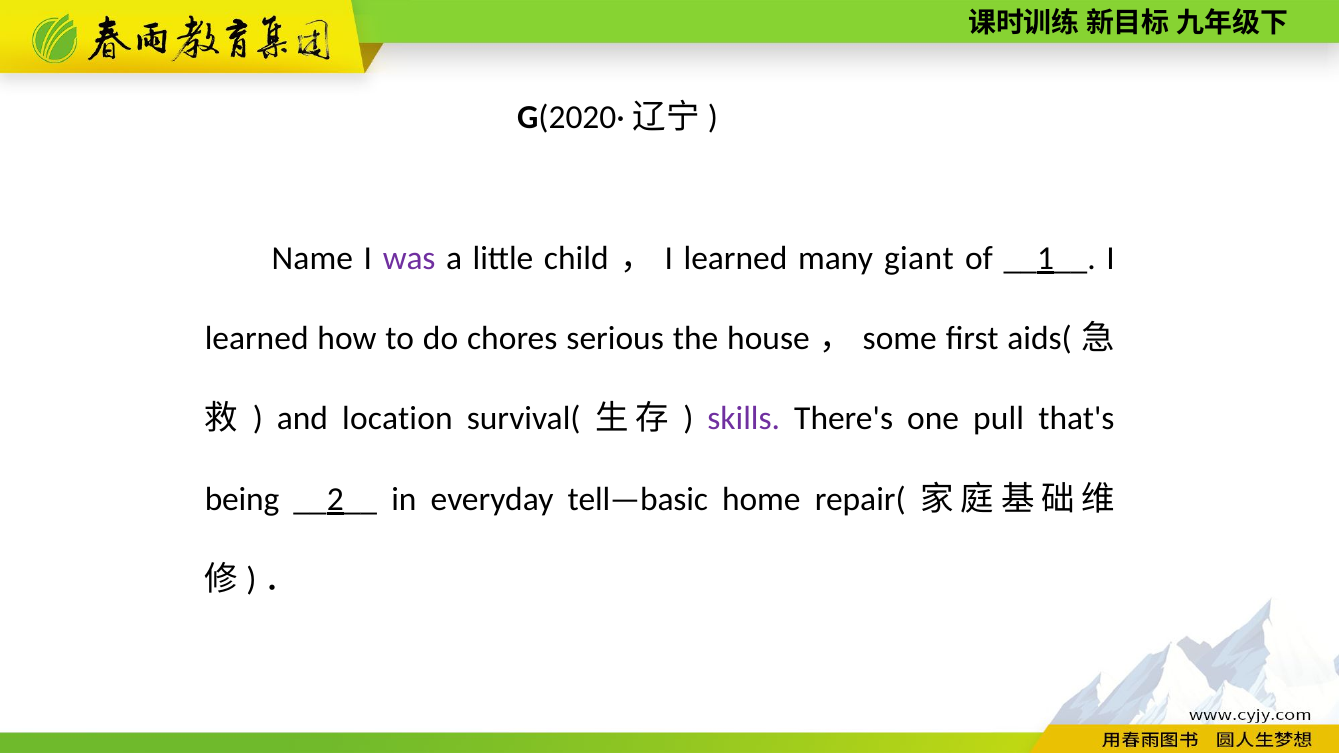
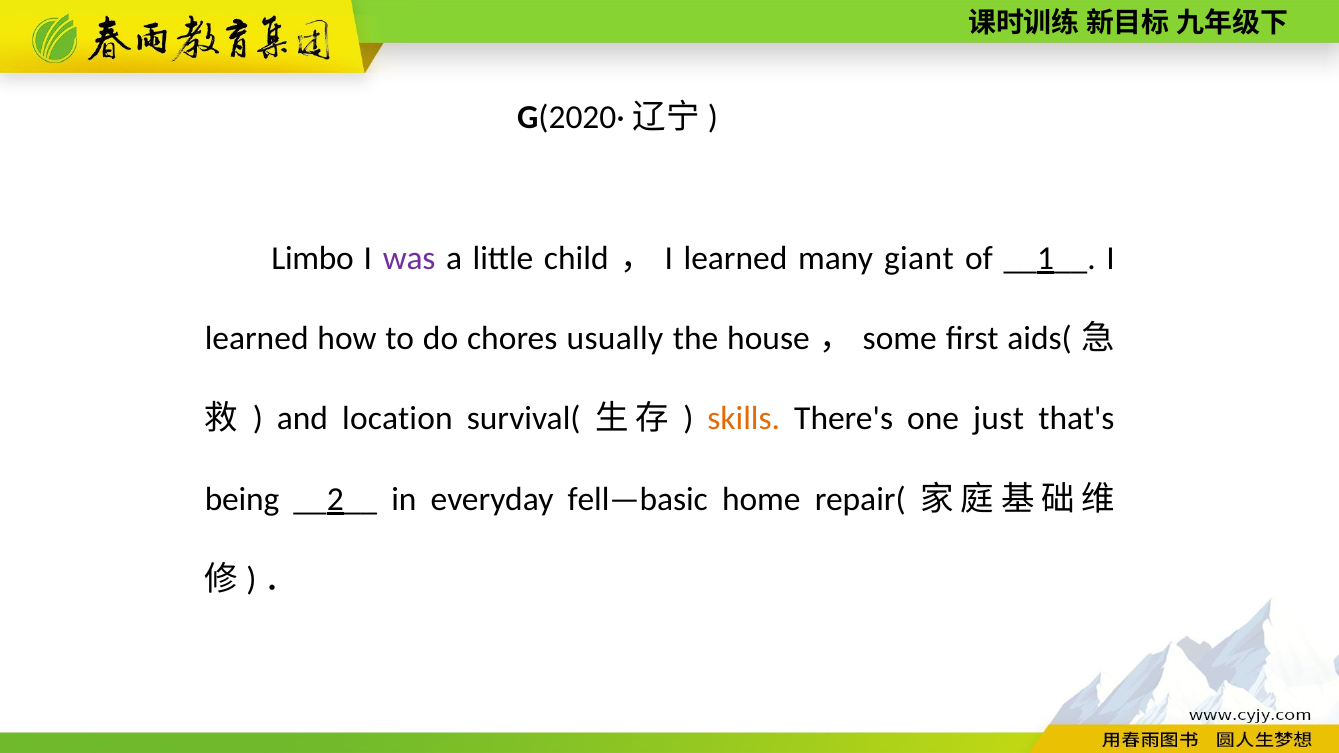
Name: Name -> Limbo
serious: serious -> usually
skills colour: purple -> orange
pull: pull -> just
tell—basic: tell—basic -> fell—basic
